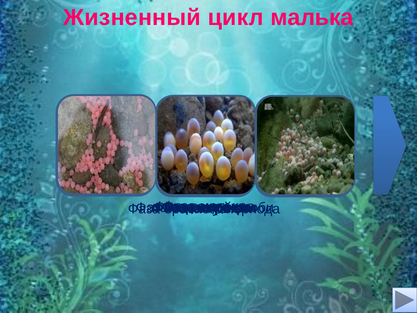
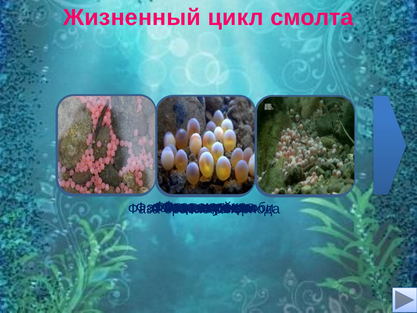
цикл малька: малька -> смолта
